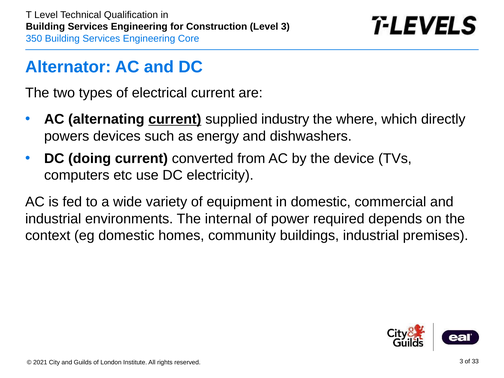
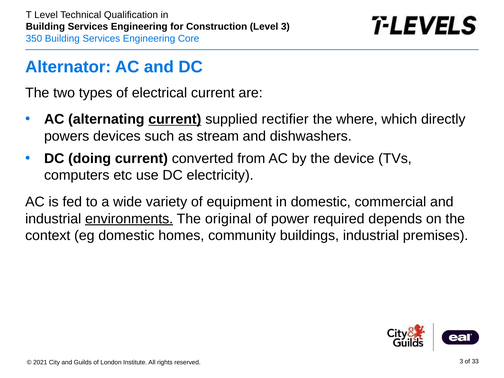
industry: industry -> rectifier
energy: energy -> stream
environments underline: none -> present
internal: internal -> original
